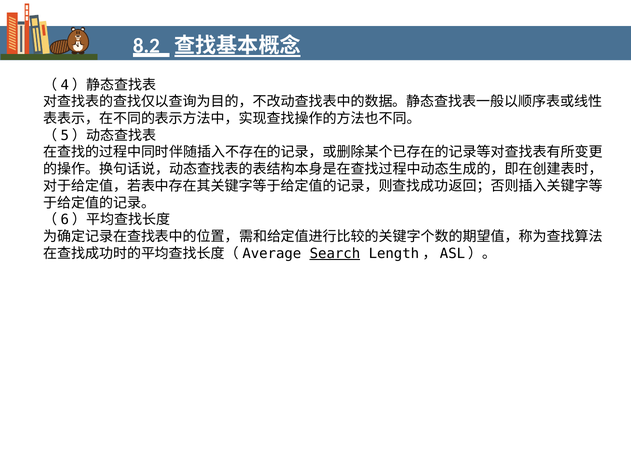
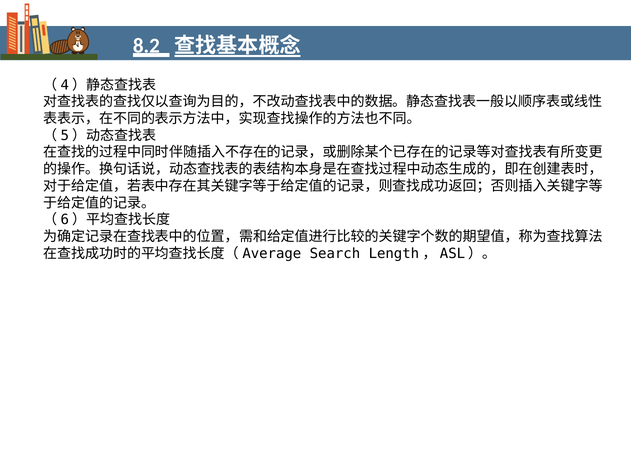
Search underline: present -> none
